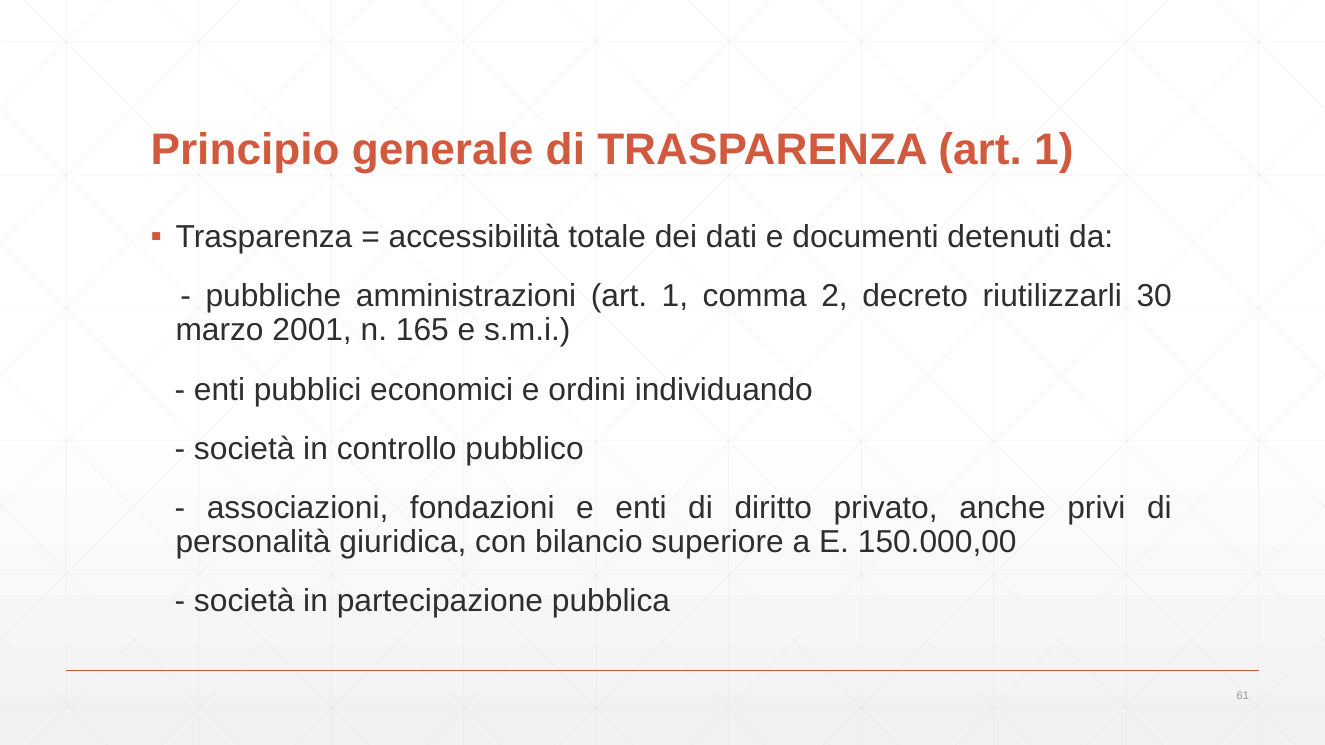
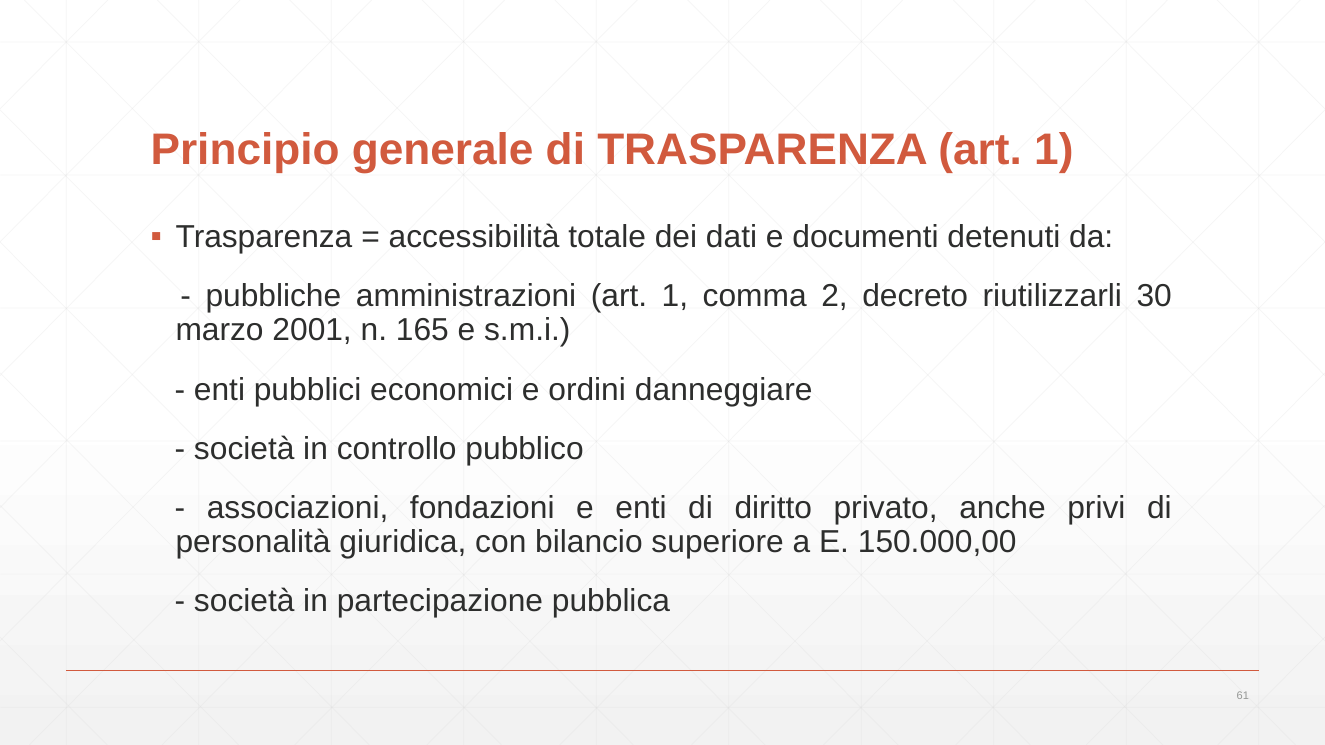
individuando: individuando -> danneggiare
